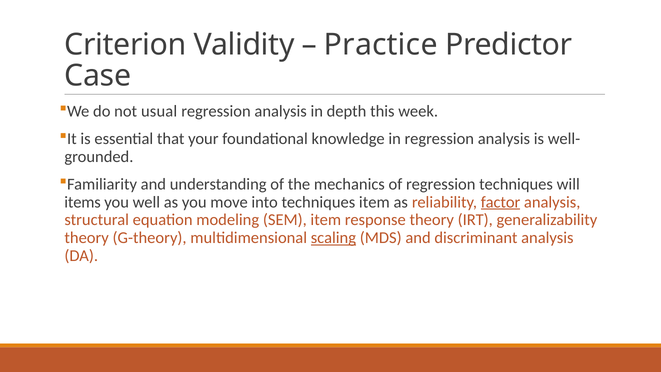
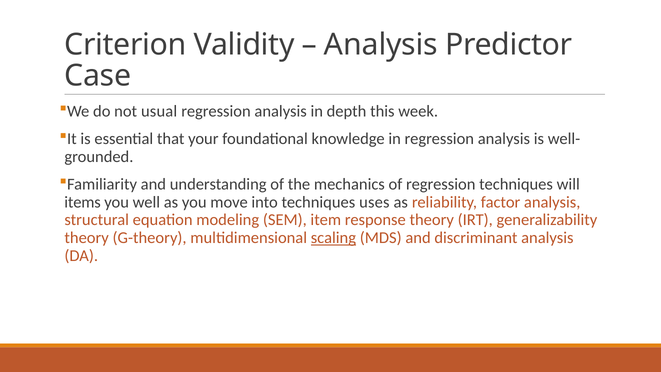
Practice at (381, 45): Practice -> Analysis
techniques item: item -> uses
factor underline: present -> none
